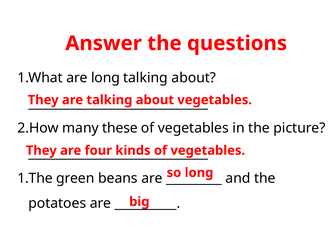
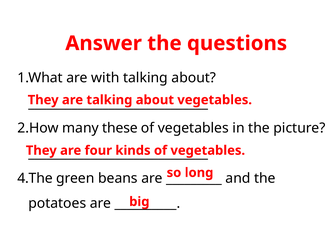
are long: long -> with
1.The: 1.The -> 4.The
